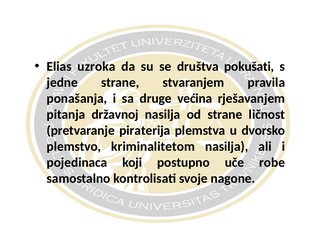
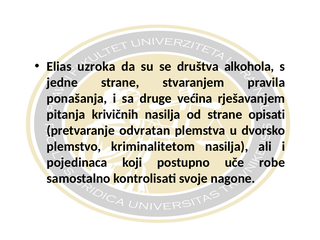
pokušati: pokušati -> alkohola
državnoj: državnoj -> krivičnih
ličnost: ličnost -> opisati
piraterija: piraterija -> odvratan
